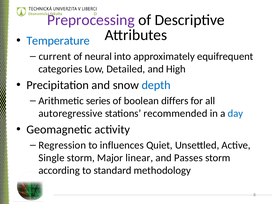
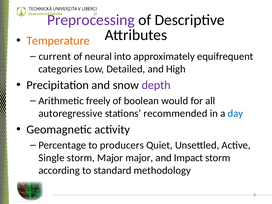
Temperature colour: blue -> orange
depth colour: blue -> purple
series: series -> freely
differs: differs -> would
Regression: Regression -> Percentage
influences: influences -> producers
Major linear: linear -> major
Passes: Passes -> Impact
